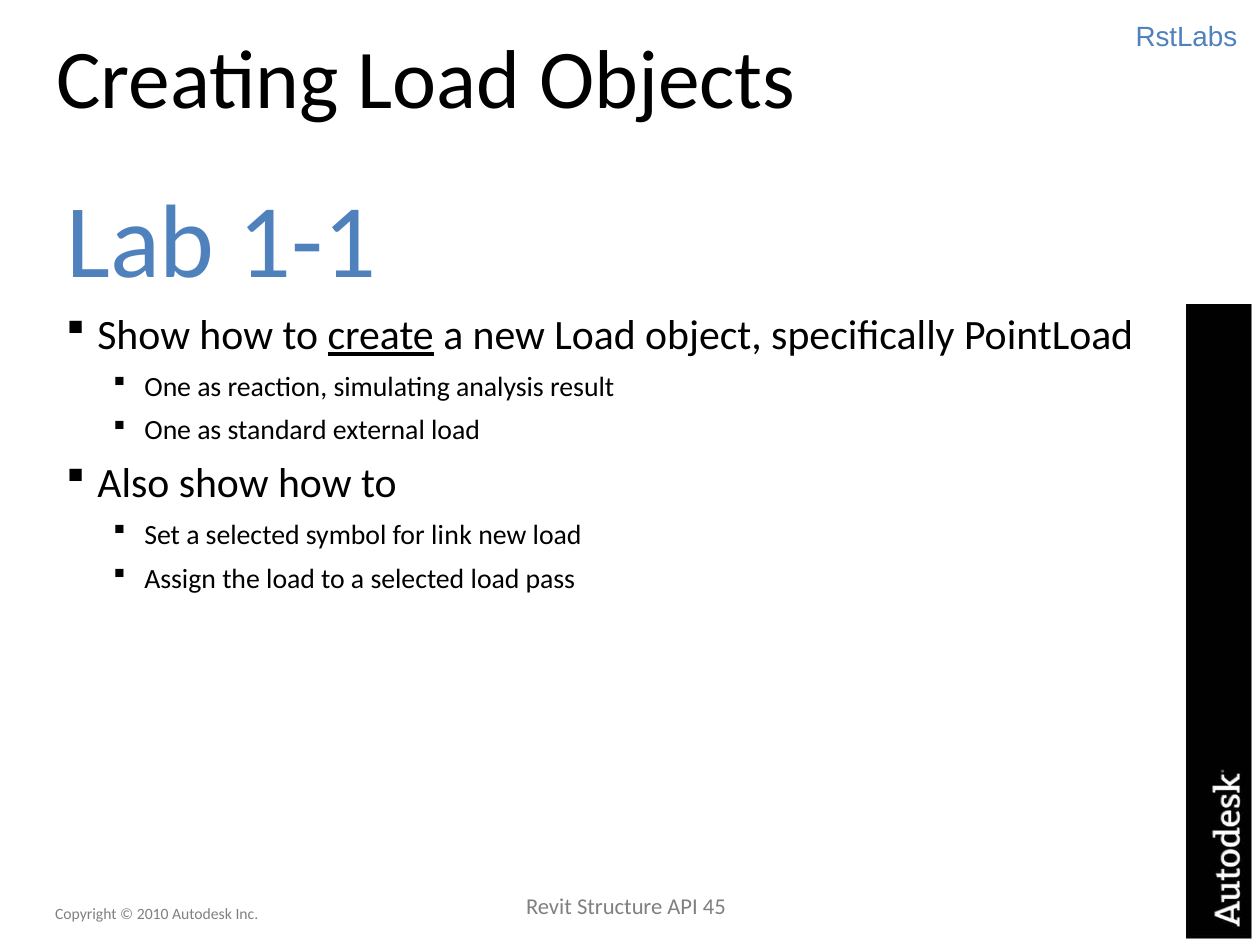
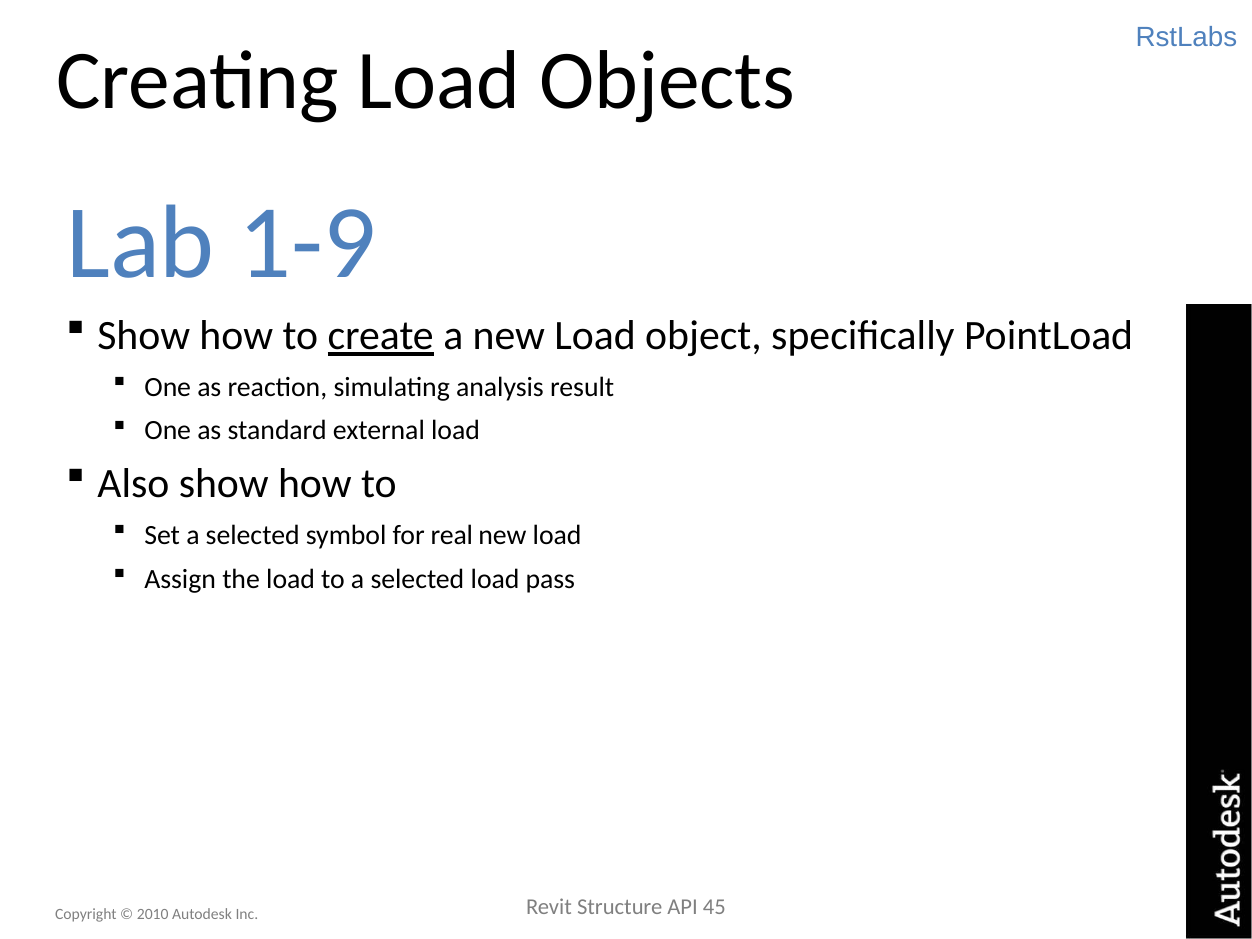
1-1: 1-1 -> 1-9
link: link -> real
